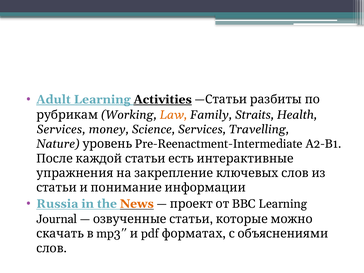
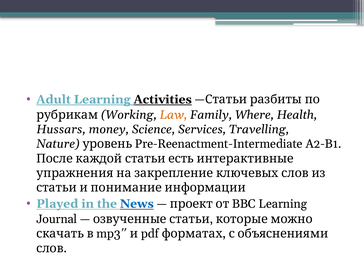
Straits: Straits -> Where
Services at (61, 129): Services -> Hussars
Russia: Russia -> Played
News colour: orange -> blue
